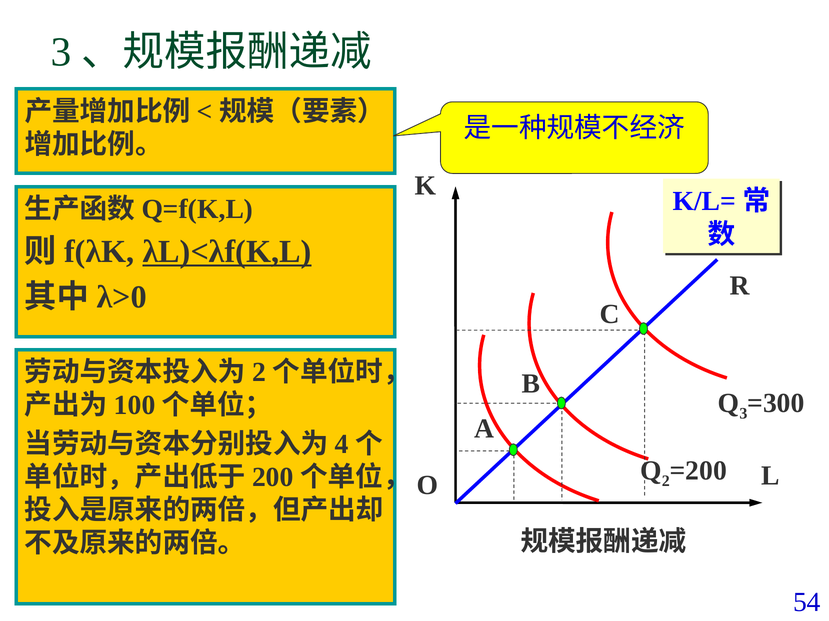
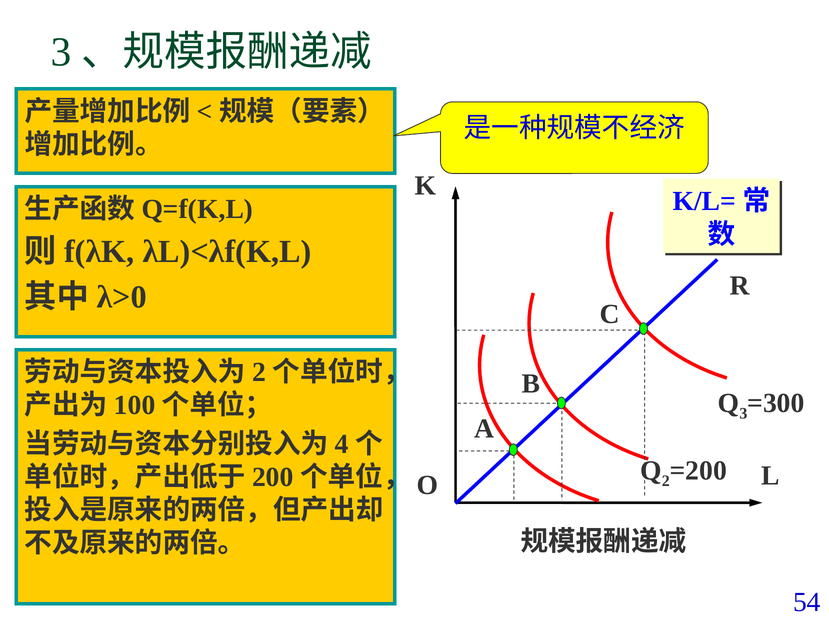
λL)<λf(K,L underline: present -> none
